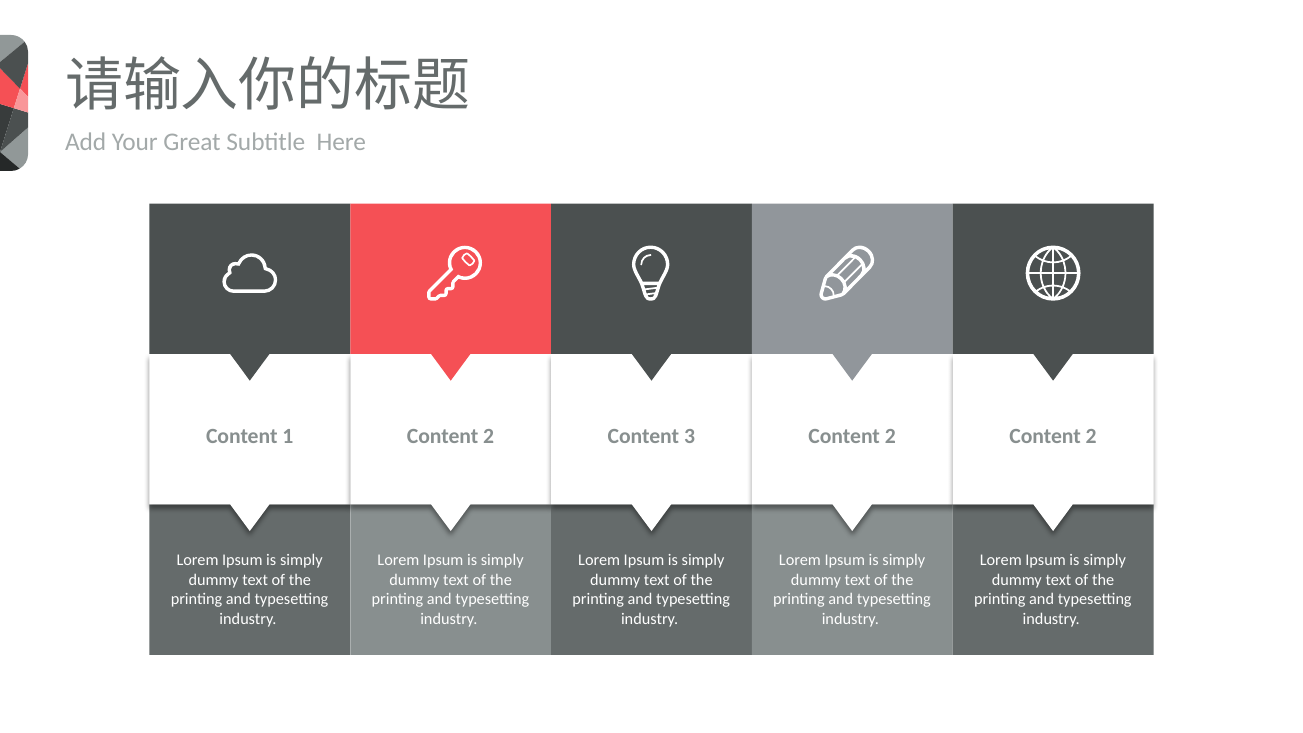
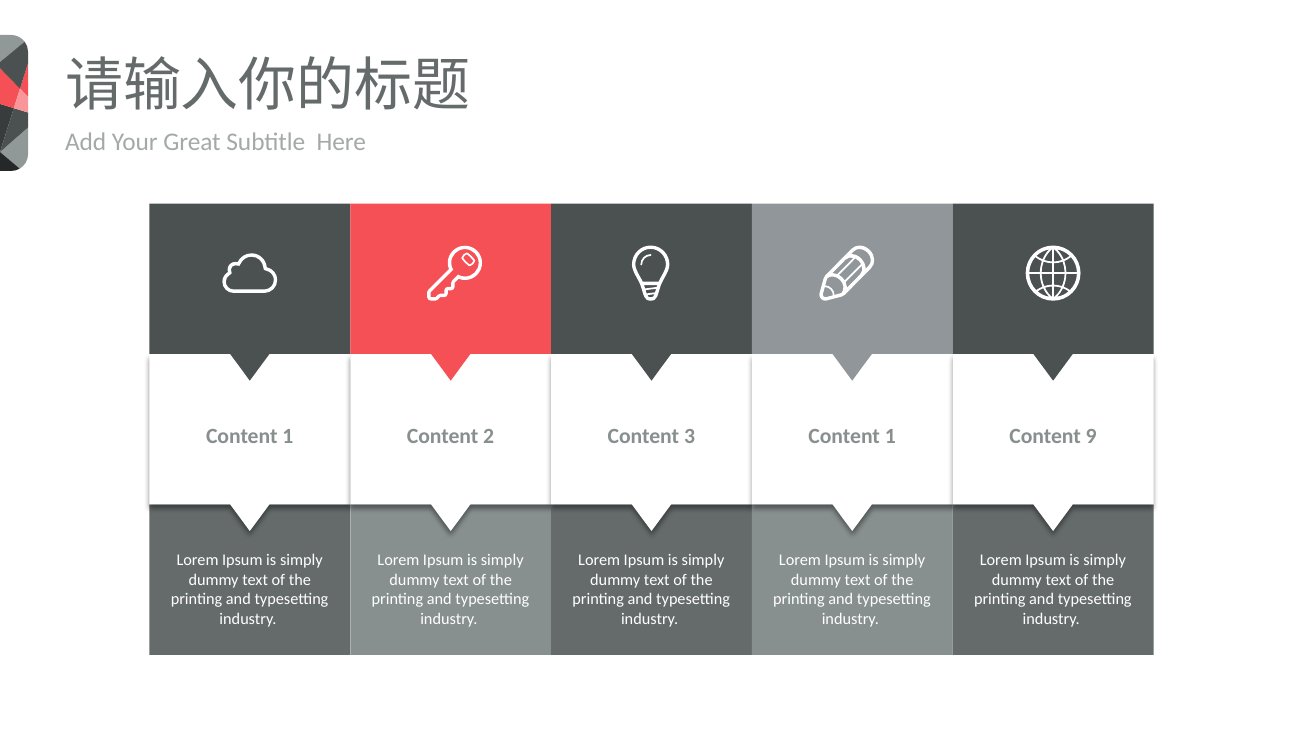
3 Content 2: 2 -> 1
2 at (1091, 437): 2 -> 9
